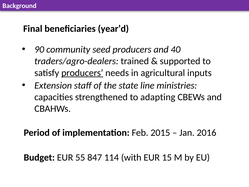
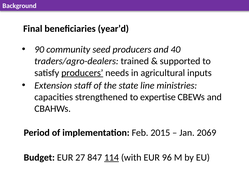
adapting: adapting -> expertise
2016: 2016 -> 2069
55: 55 -> 27
114 underline: none -> present
15: 15 -> 96
